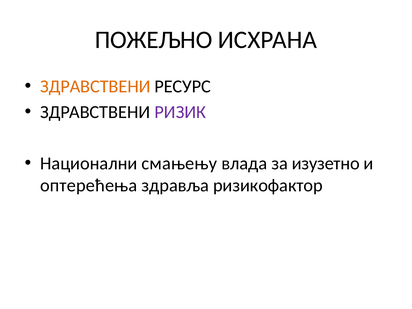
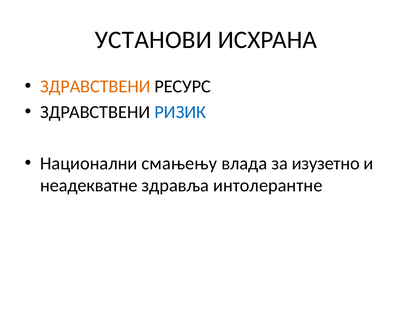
ПОЖЕЉНО: ПОЖЕЉНО -> УСТАНОВИ
РИЗИК colour: purple -> blue
оптерећења: оптерећења -> неадекватне
ризикофактор: ризикофактор -> интолерантне
